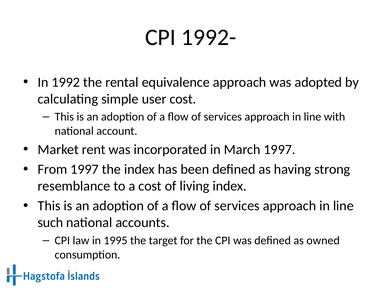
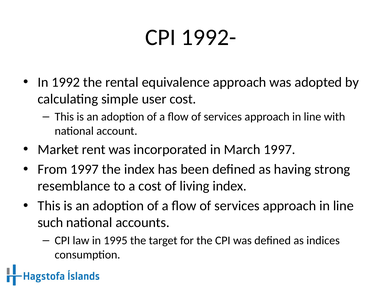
owned: owned -> indices
